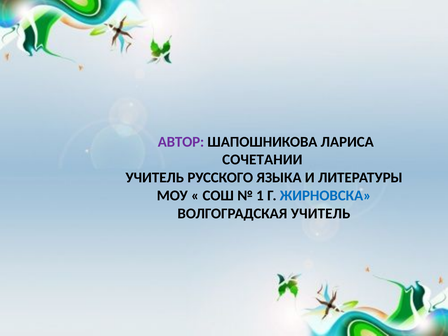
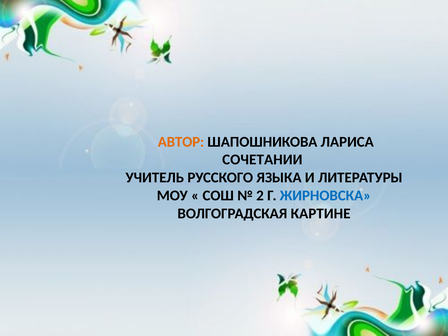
АВТОР colour: purple -> orange
1: 1 -> 2
ВОЛГОГРАДСКАЯ УЧИТЕЛЬ: УЧИТЕЛЬ -> КАРТИНЕ
